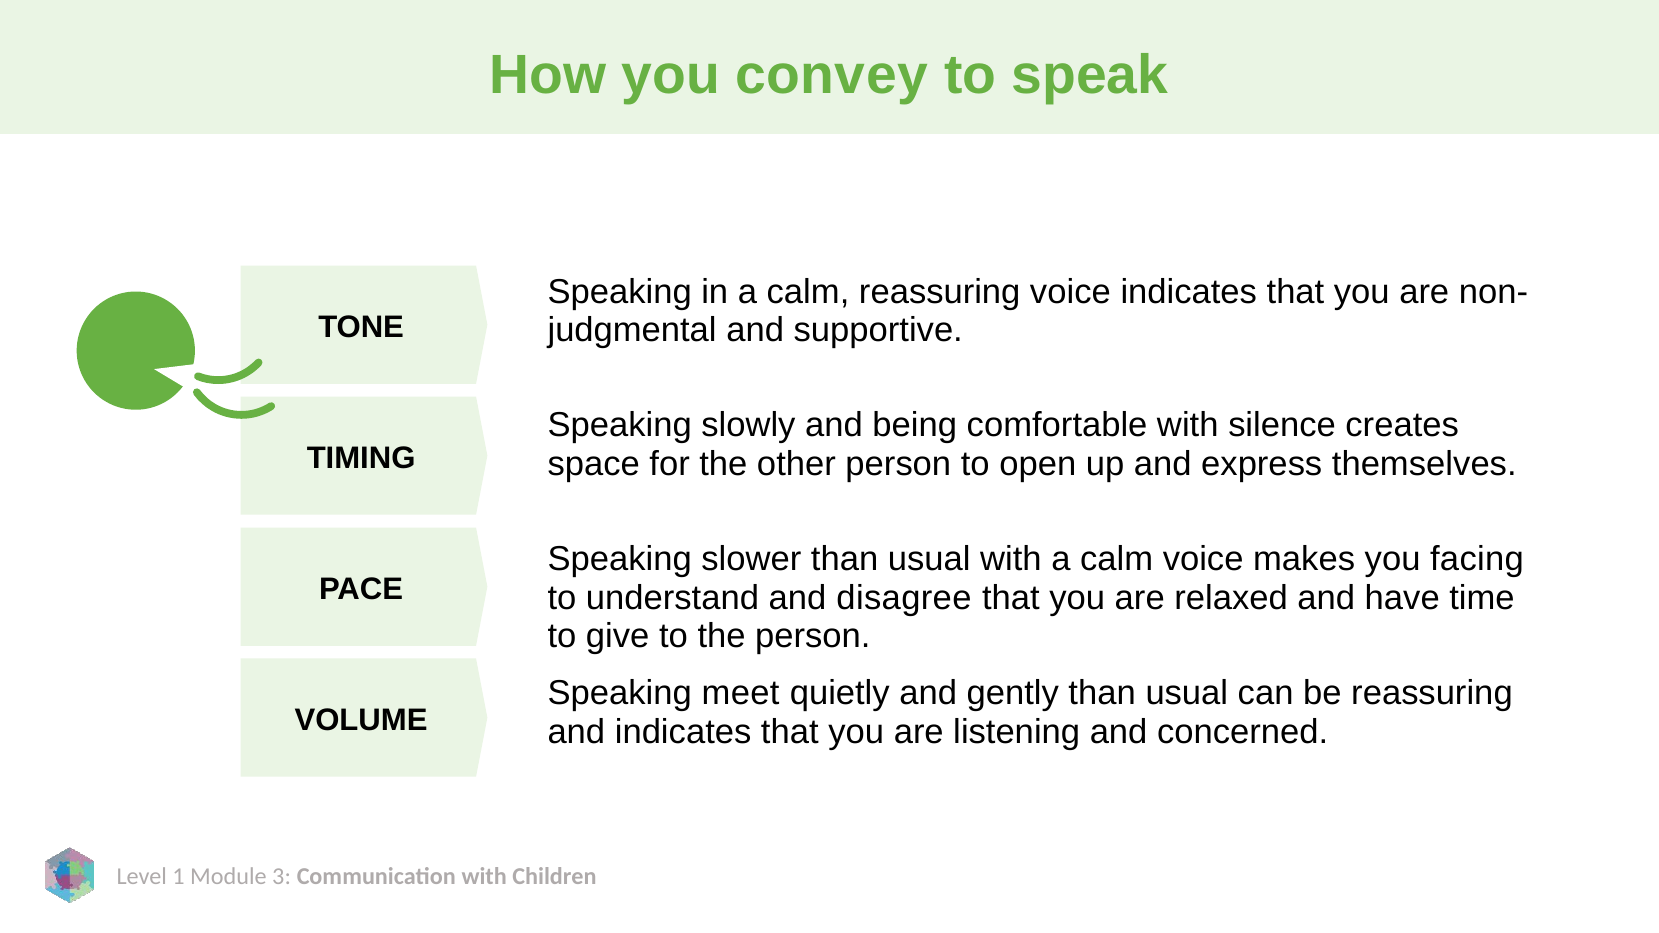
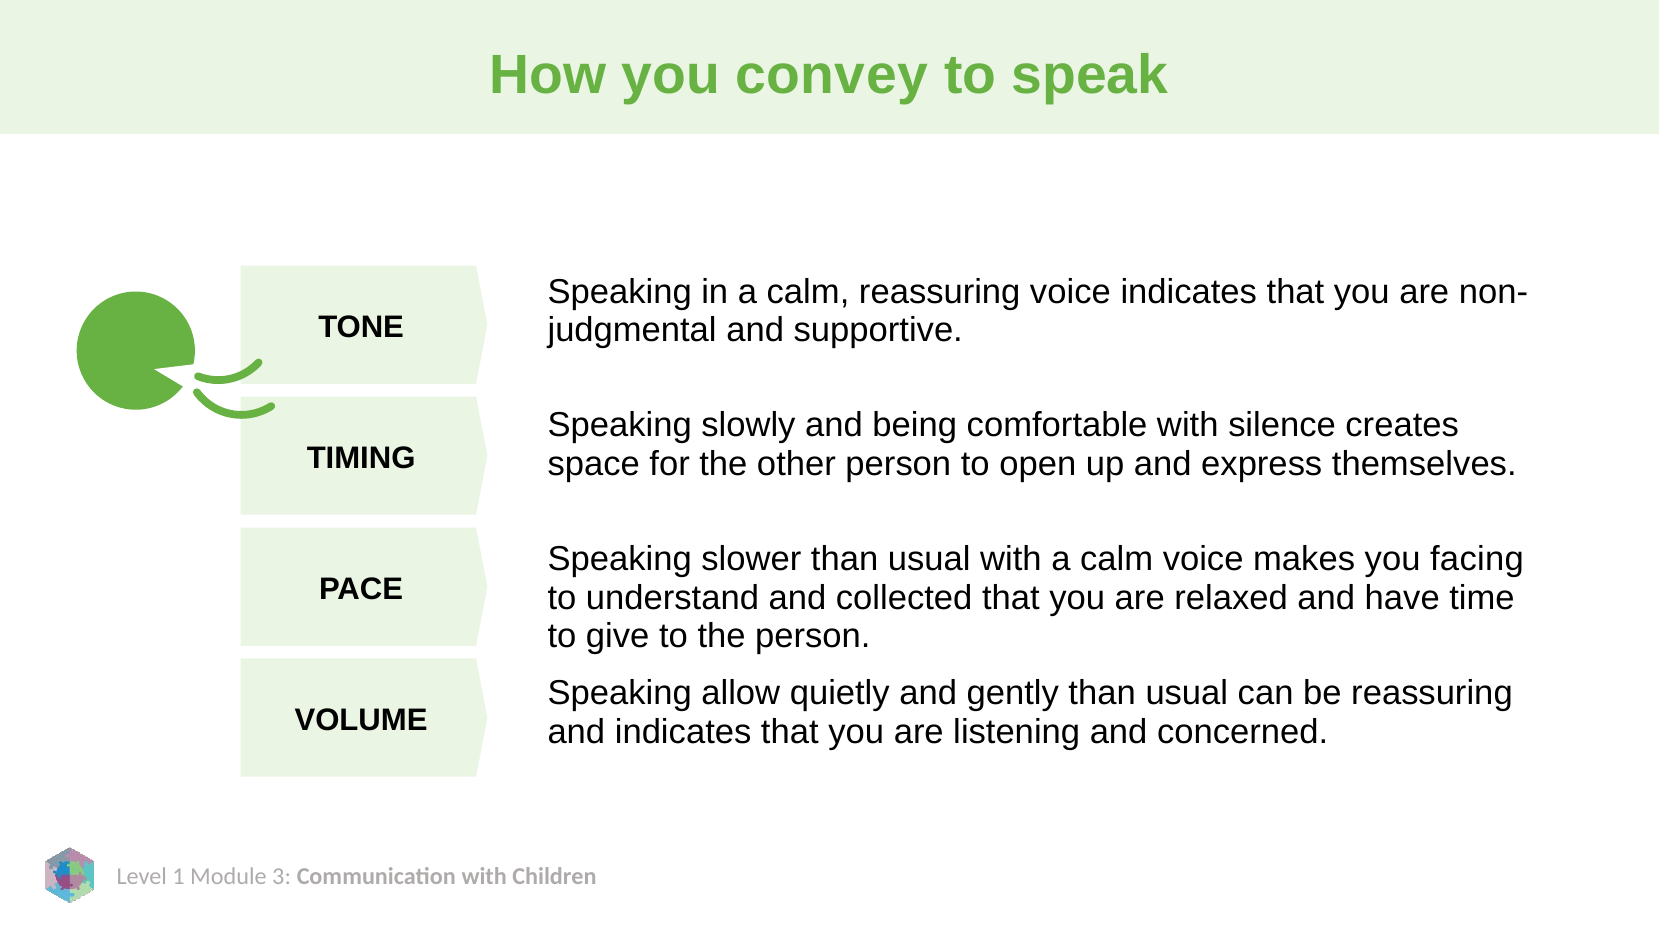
disagree: disagree -> collected
meet: meet -> allow
